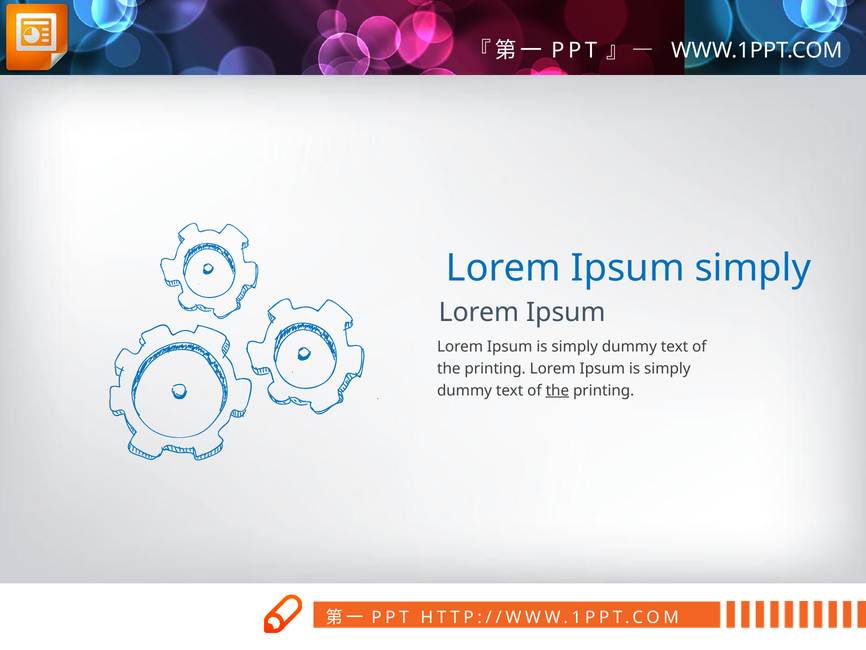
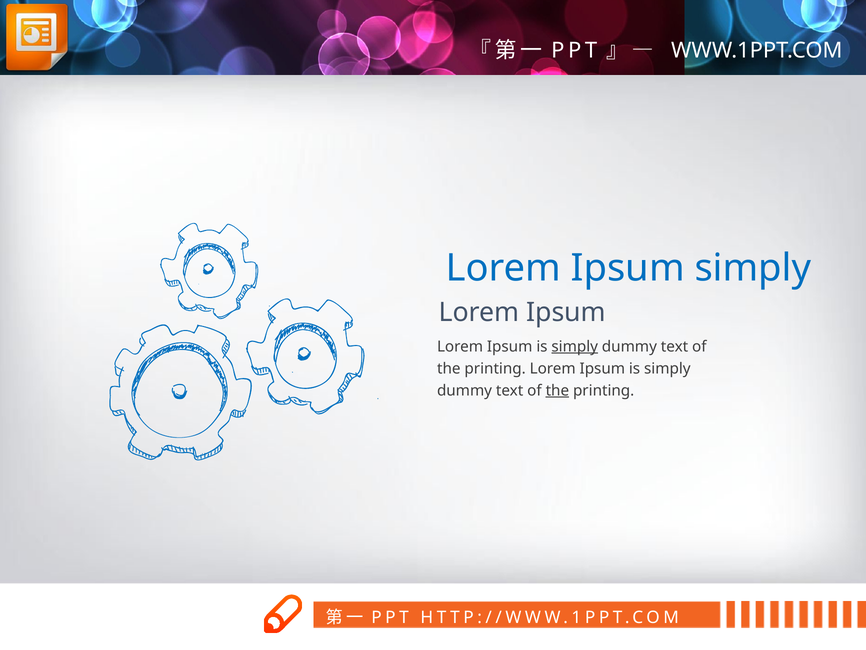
simply at (575, 346) underline: none -> present
